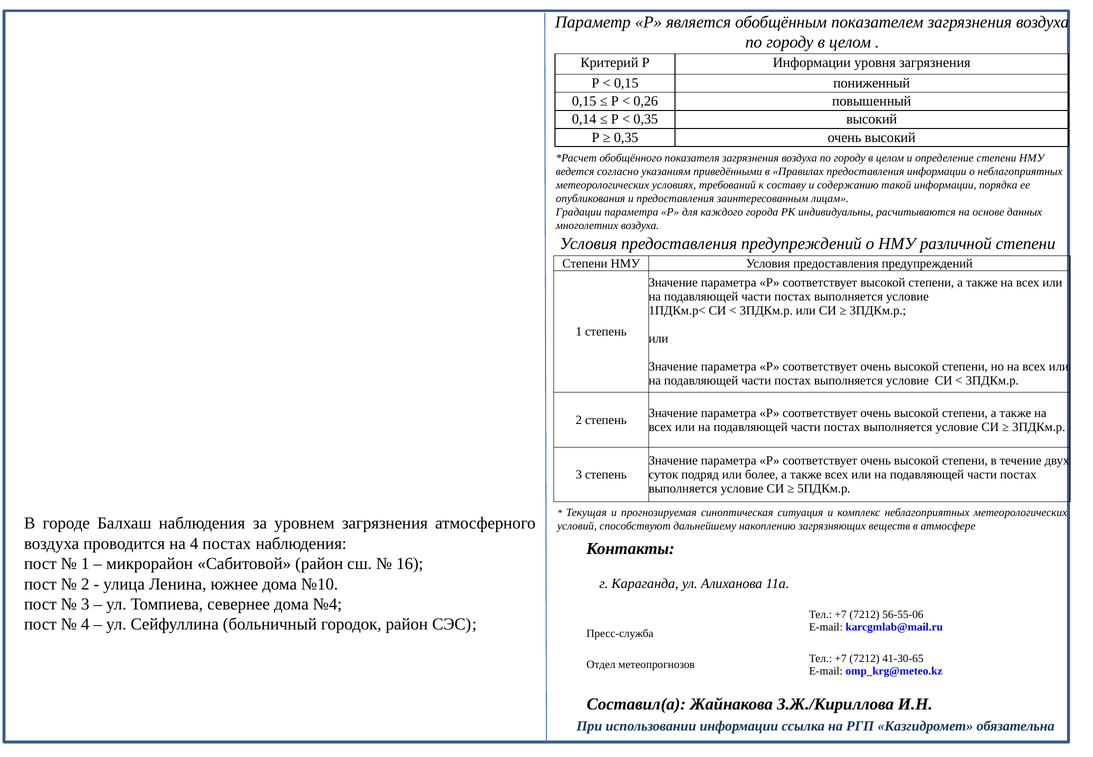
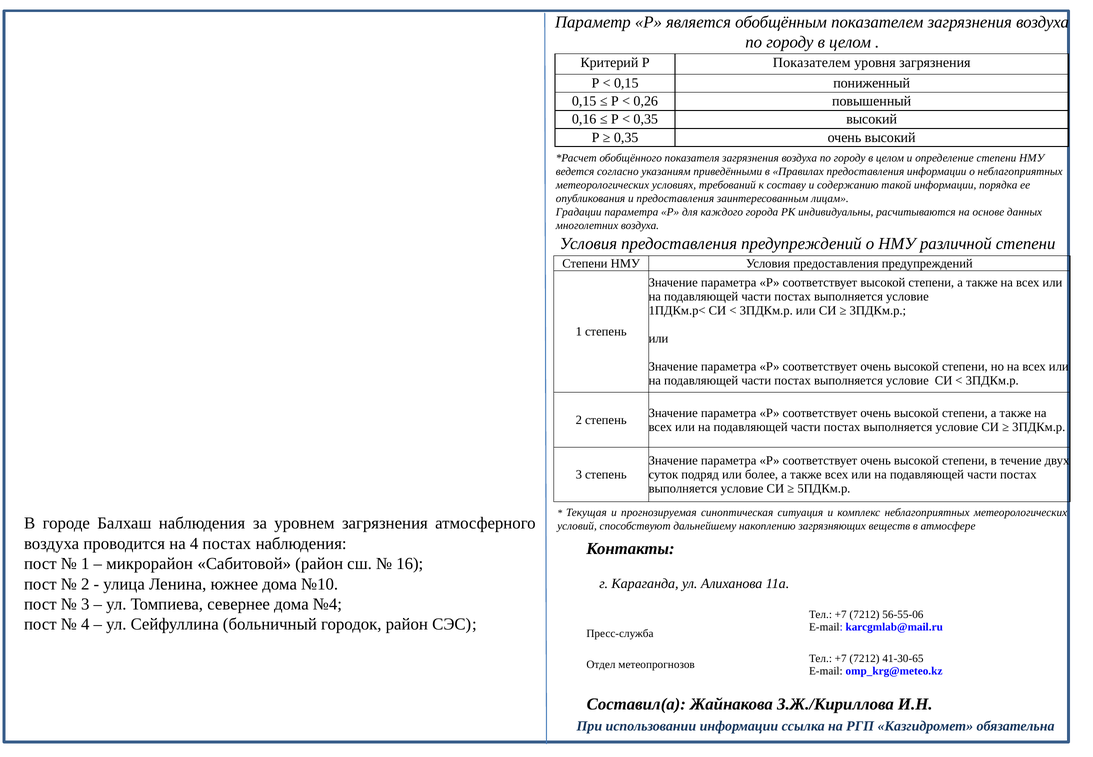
Р Информации: Информации -> Показателем
0,14: 0,14 -> 0,16
